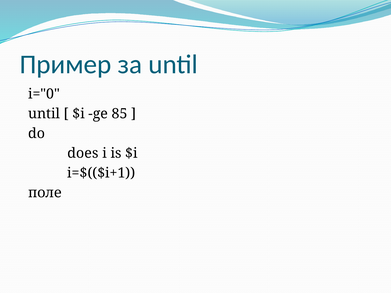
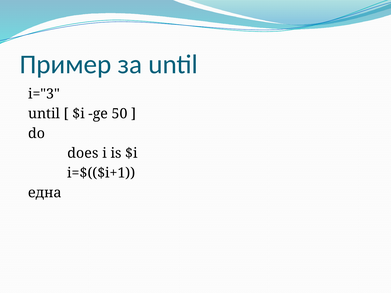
i="0: i="0 -> i="3
85: 85 -> 50
поле: поле -> една
